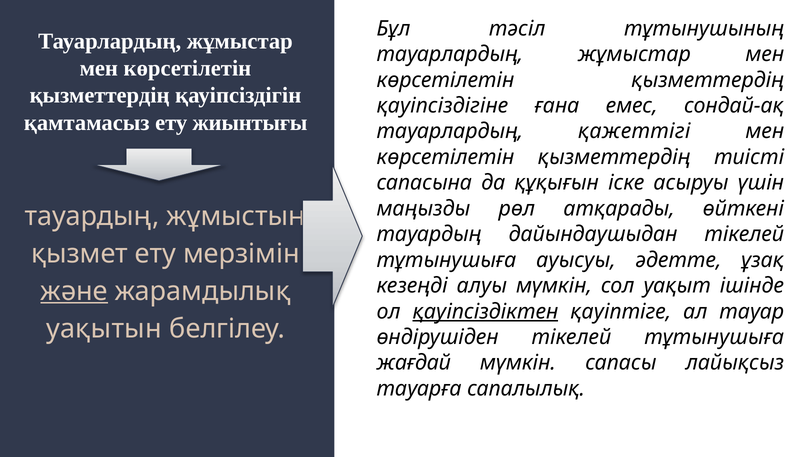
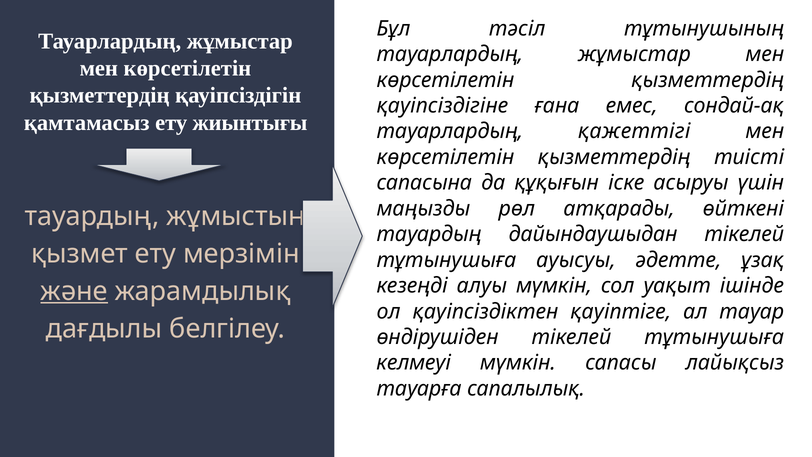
қауіпсіздіктен underline: present -> none
уақытын: уақытын -> дағдылы
жағдай: жағдай -> келмеуі
